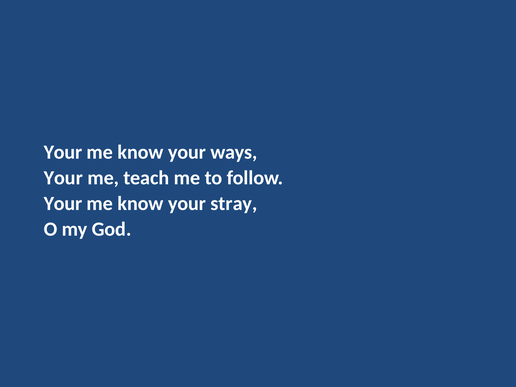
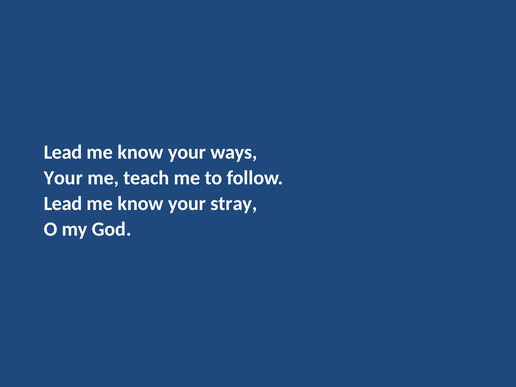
Your at (63, 152): Your -> Lead
Your at (63, 204): Your -> Lead
